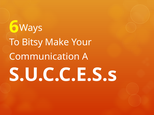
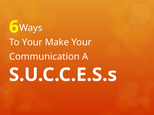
To Bitsy: Bitsy -> Your
